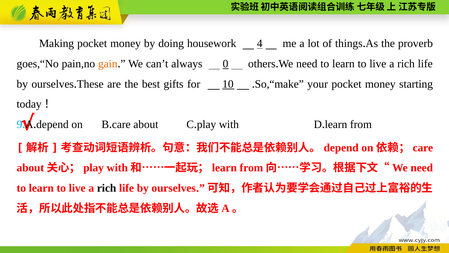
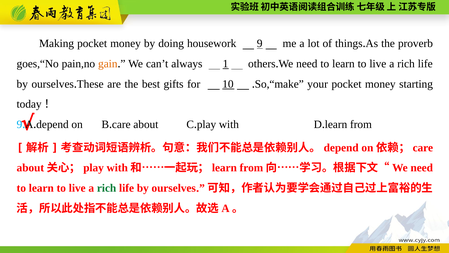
housework 4: 4 -> 9
0: 0 -> 1
rich at (107, 188) colour: black -> green
